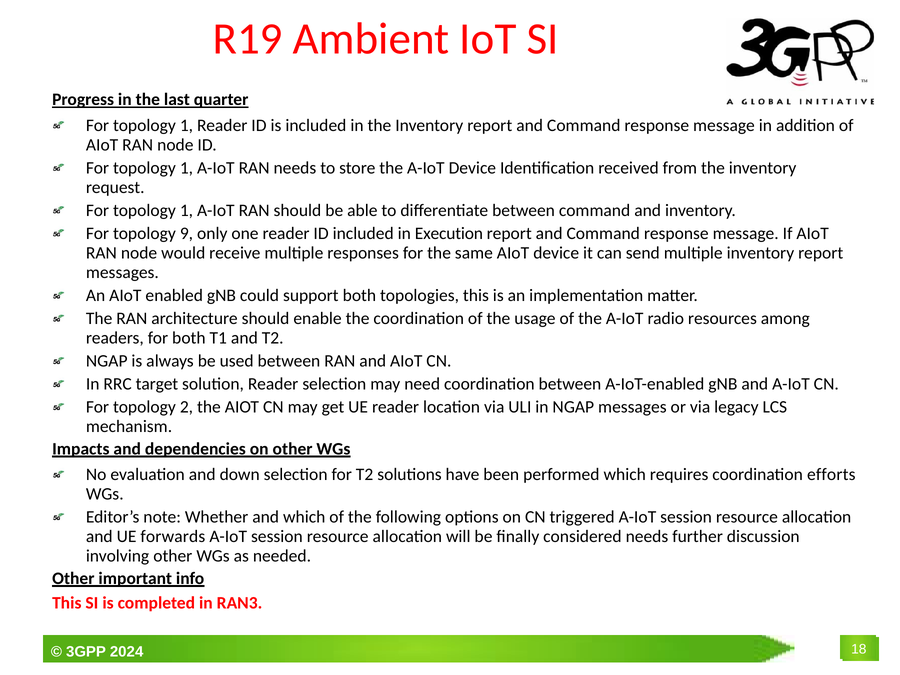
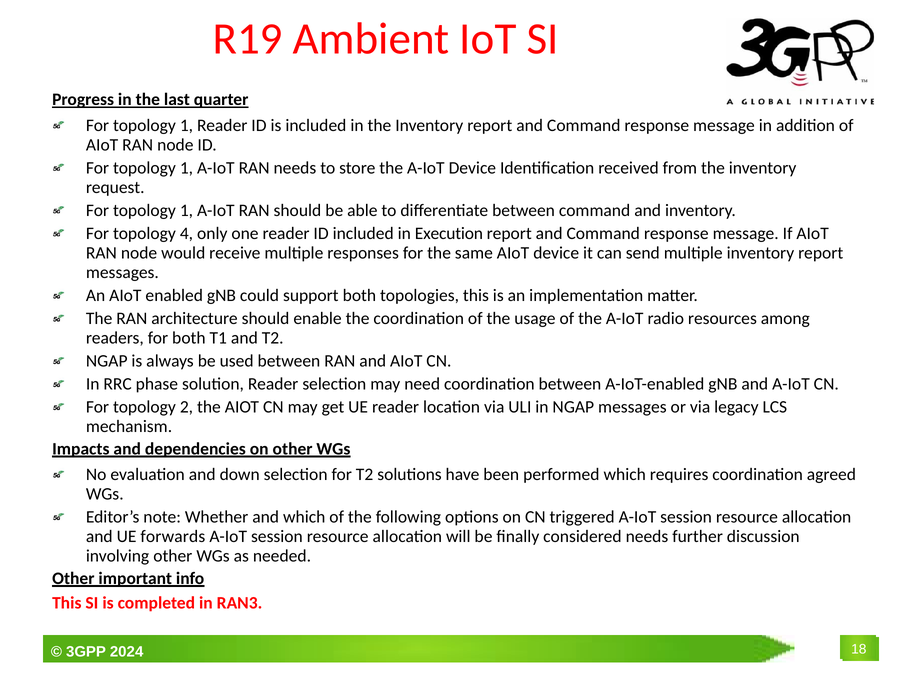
9: 9 -> 4
target: target -> phase
efforts: efforts -> agreed
